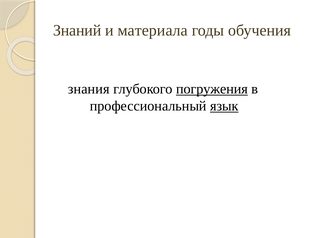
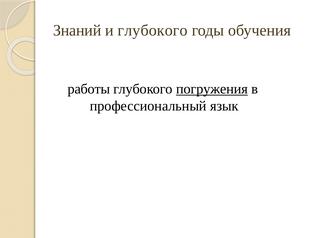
и материала: материала -> глубокого
знания: знания -> работы
язык underline: present -> none
